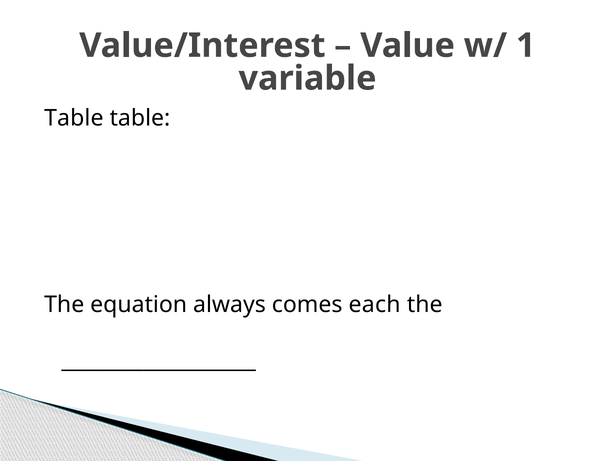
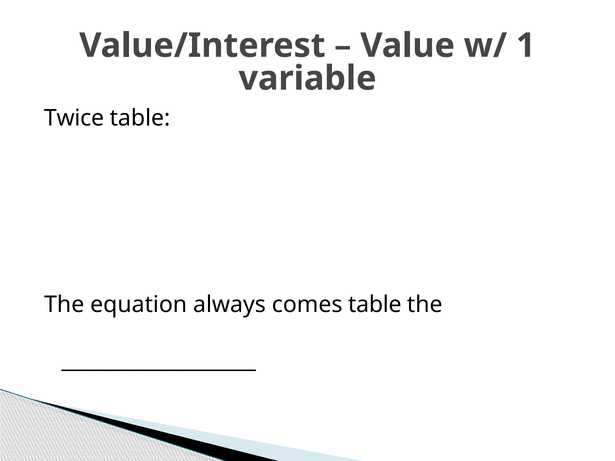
Table at (74, 118): Table -> Twice
comes each: each -> table
